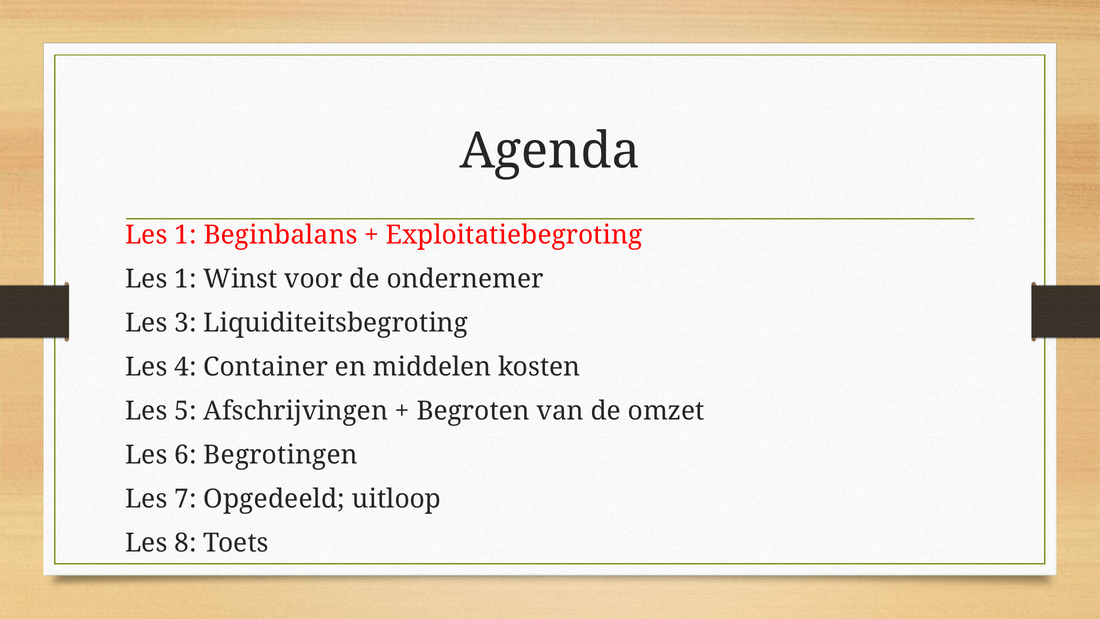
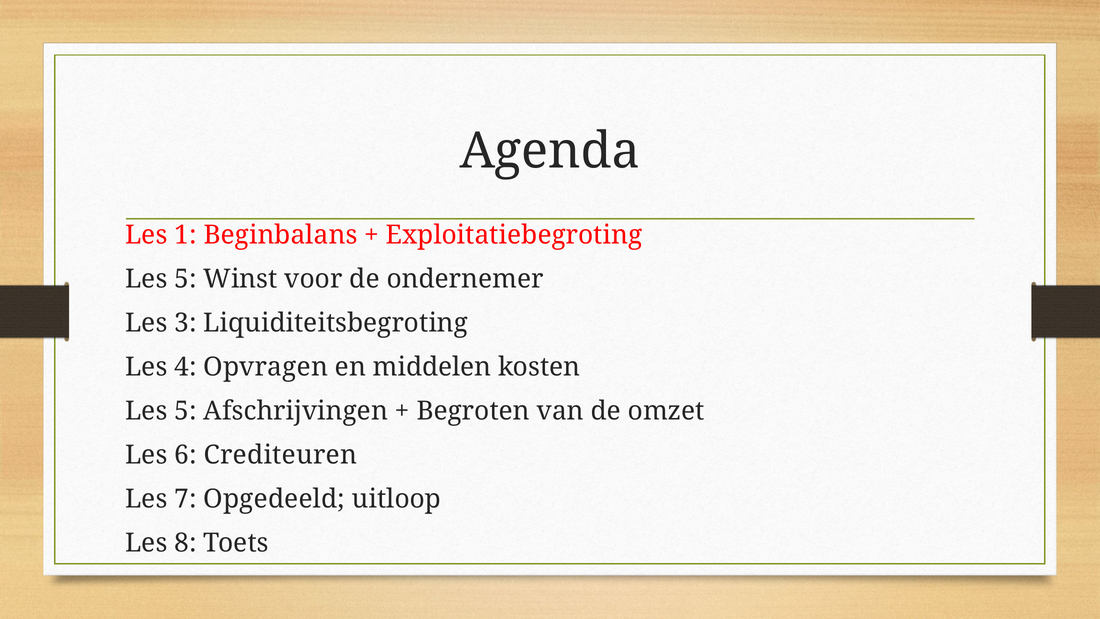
1 at (185, 279): 1 -> 5
Container: Container -> Opvragen
Begrotingen: Begrotingen -> Crediteuren
